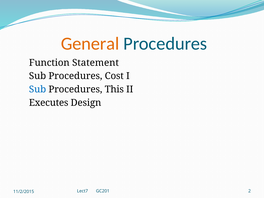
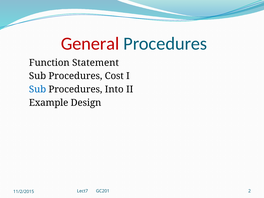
General colour: orange -> red
This: This -> Into
Executes: Executes -> Example
